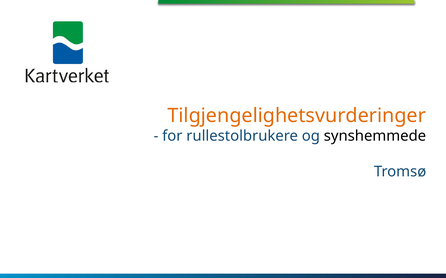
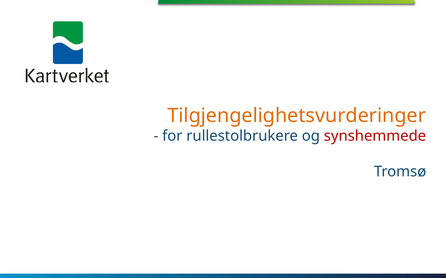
synshemmede colour: black -> red
